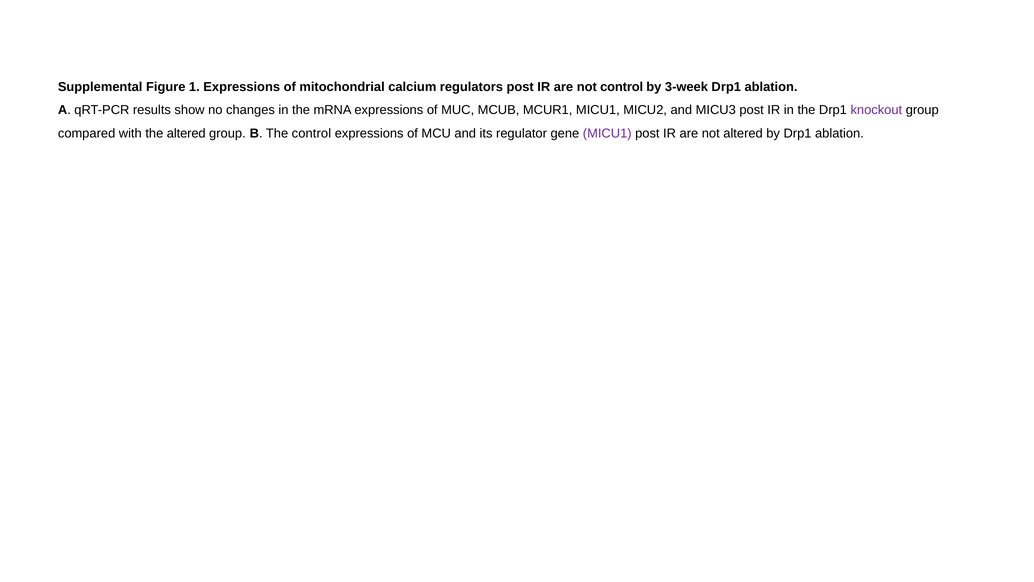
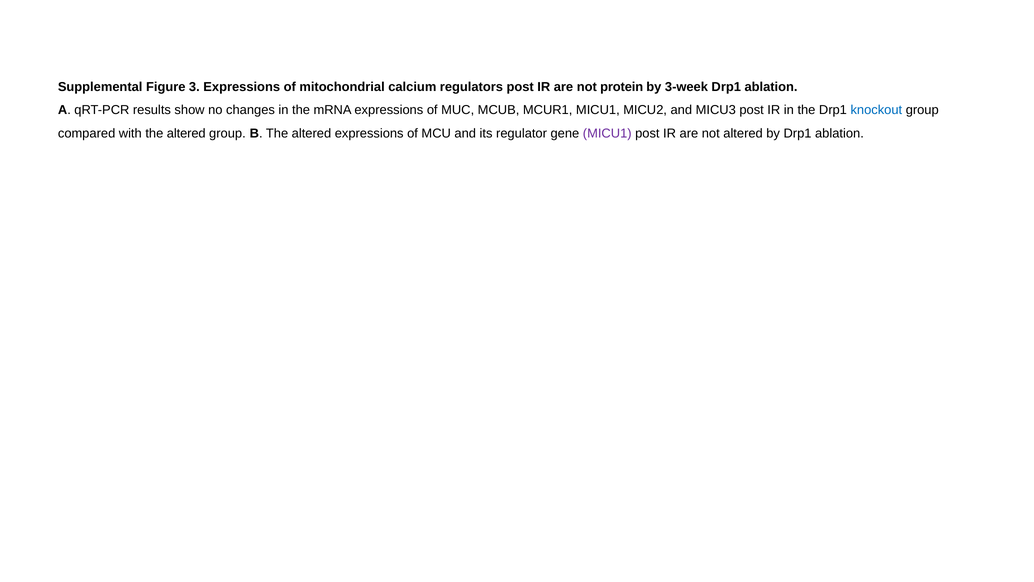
1: 1 -> 3
not control: control -> protein
knockout colour: purple -> blue
B The control: control -> altered
